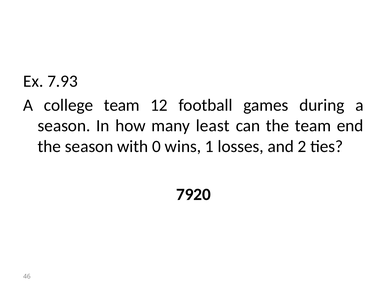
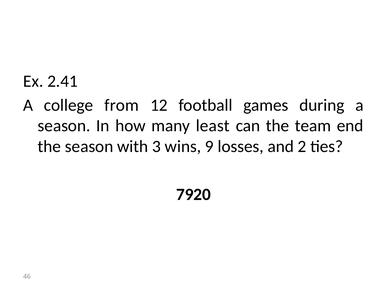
7.93: 7.93 -> 2.41
college team: team -> from
0: 0 -> 3
1: 1 -> 9
